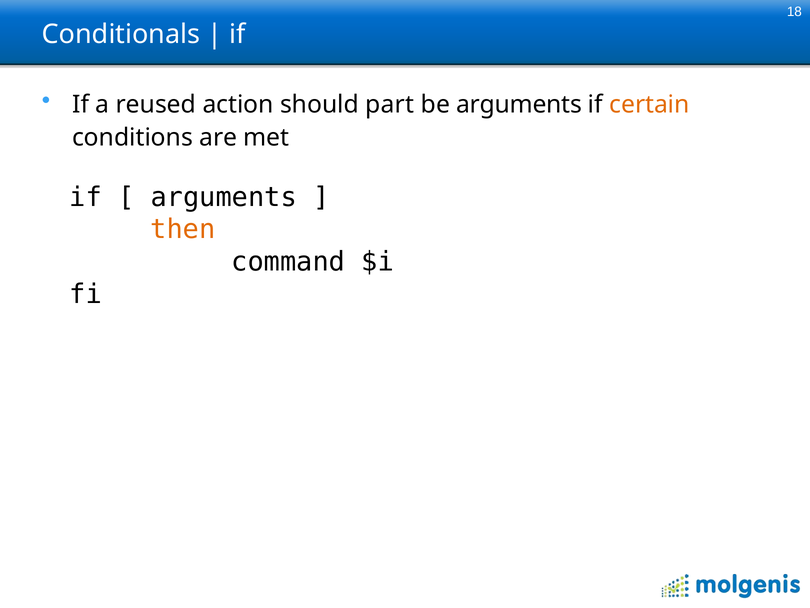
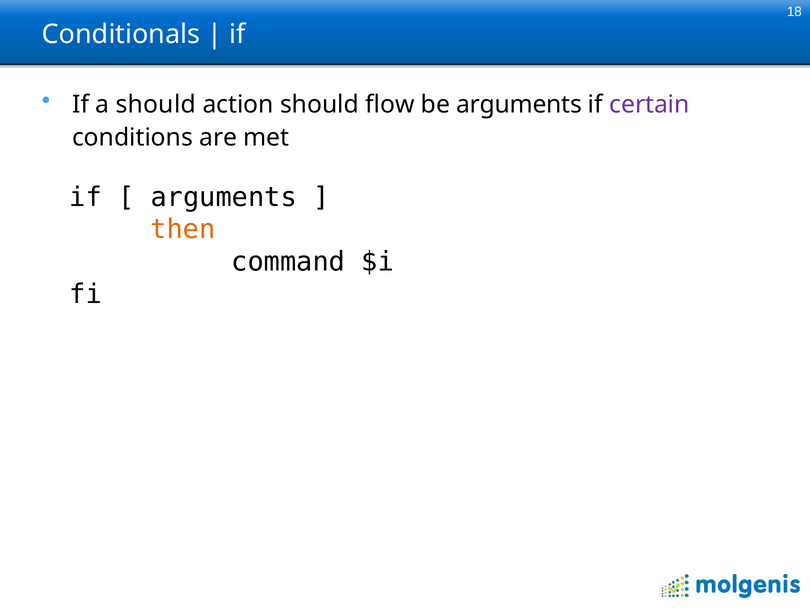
a reused: reused -> should
part: part -> flow
certain colour: orange -> purple
